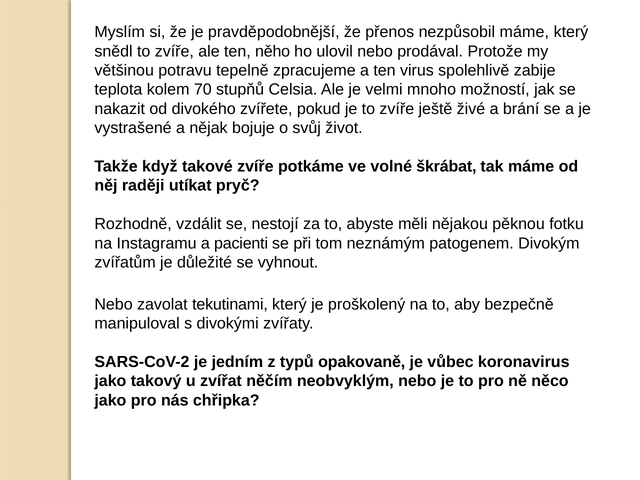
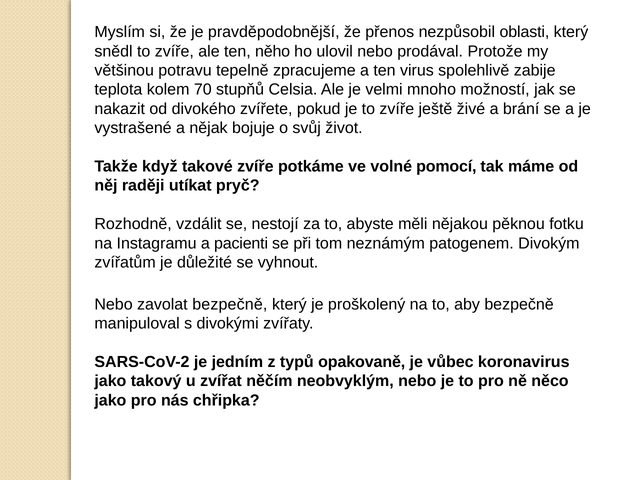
nezpůsobil máme: máme -> oblasti
škrábat: škrábat -> pomocí
zavolat tekutinami: tekutinami -> bezpečně
